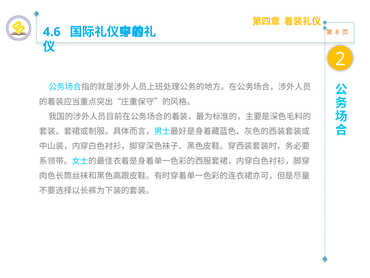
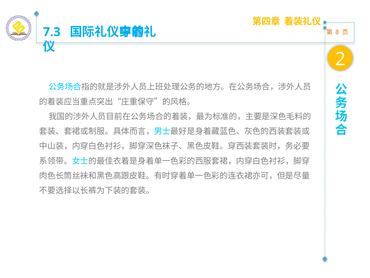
4.6: 4.6 -> 7.3
